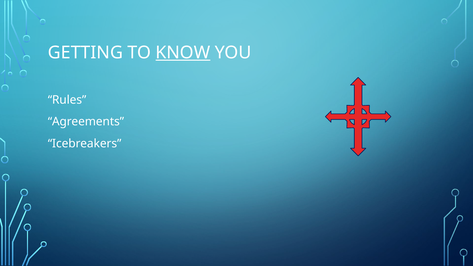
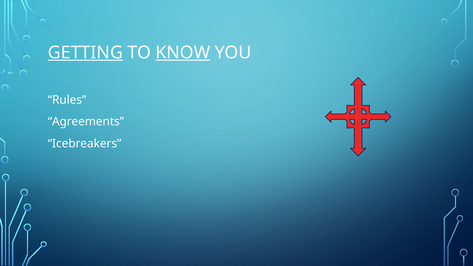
GETTING underline: none -> present
